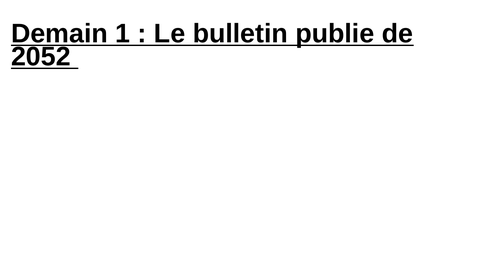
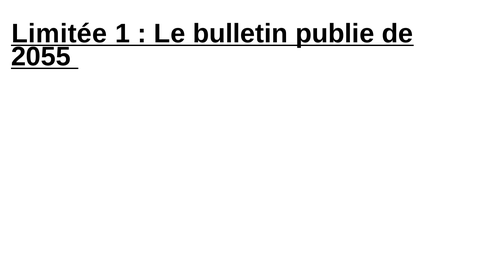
Demain: Demain -> Limitée
2052: 2052 -> 2055
